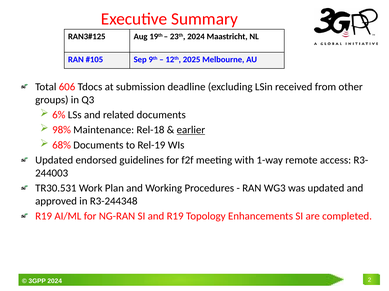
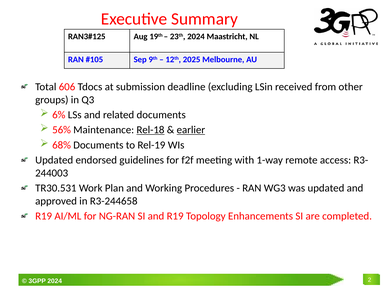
98%: 98% -> 56%
Rel-18 underline: none -> present
R3-244348: R3-244348 -> R3-244658
